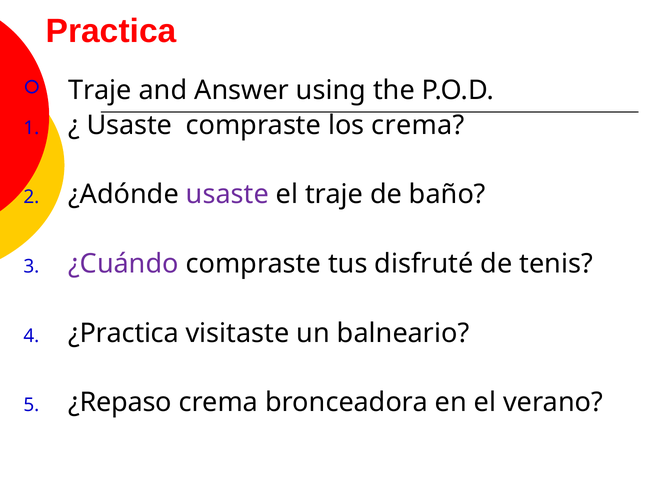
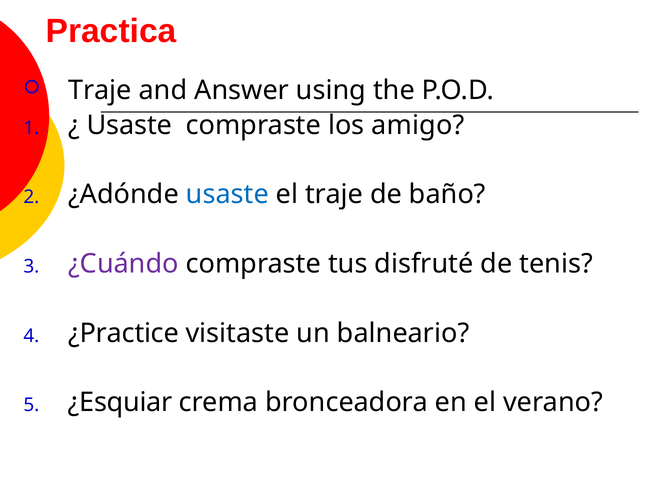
los crema: crema -> amigo
usaste at (227, 195) colour: purple -> blue
¿Practica: ¿Practica -> ¿Practice
¿Repaso: ¿Repaso -> ¿Esquiar
